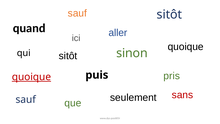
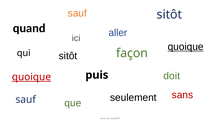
quoique at (186, 47) underline: none -> present
sinon: sinon -> façon
pris: pris -> doit
